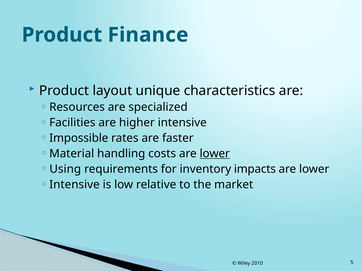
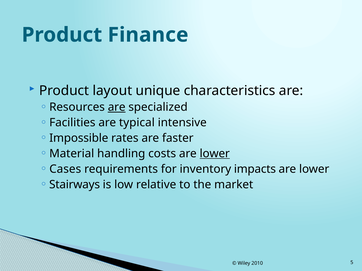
are at (117, 107) underline: none -> present
higher: higher -> typical
Using: Using -> Cases
Intensive at (74, 185): Intensive -> Stairways
